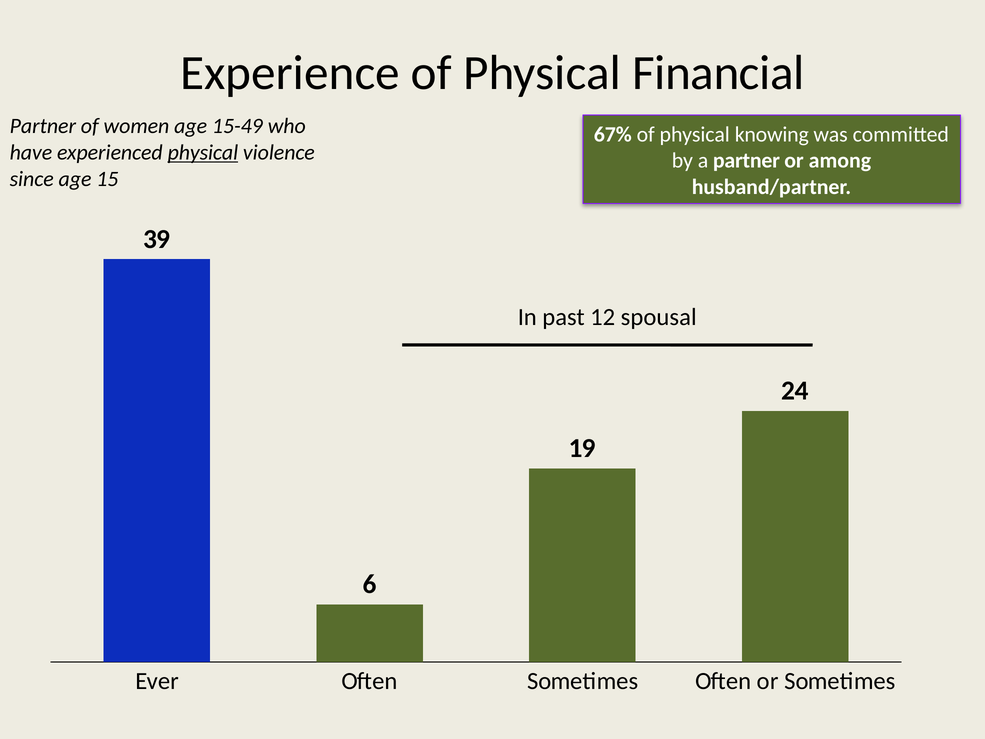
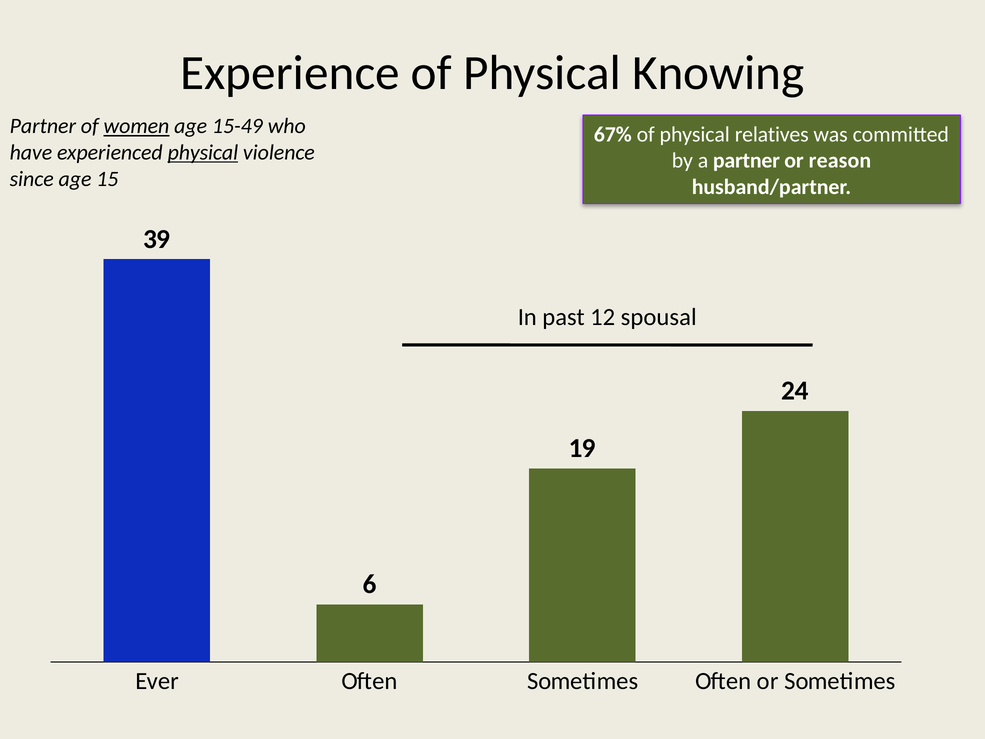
Financial: Financial -> Knowing
women underline: none -> present
knowing: knowing -> relatives
among: among -> reason
